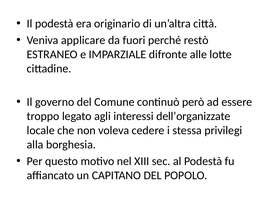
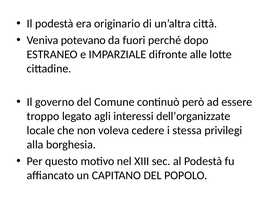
applicare: applicare -> potevano
restò: restò -> dopo
